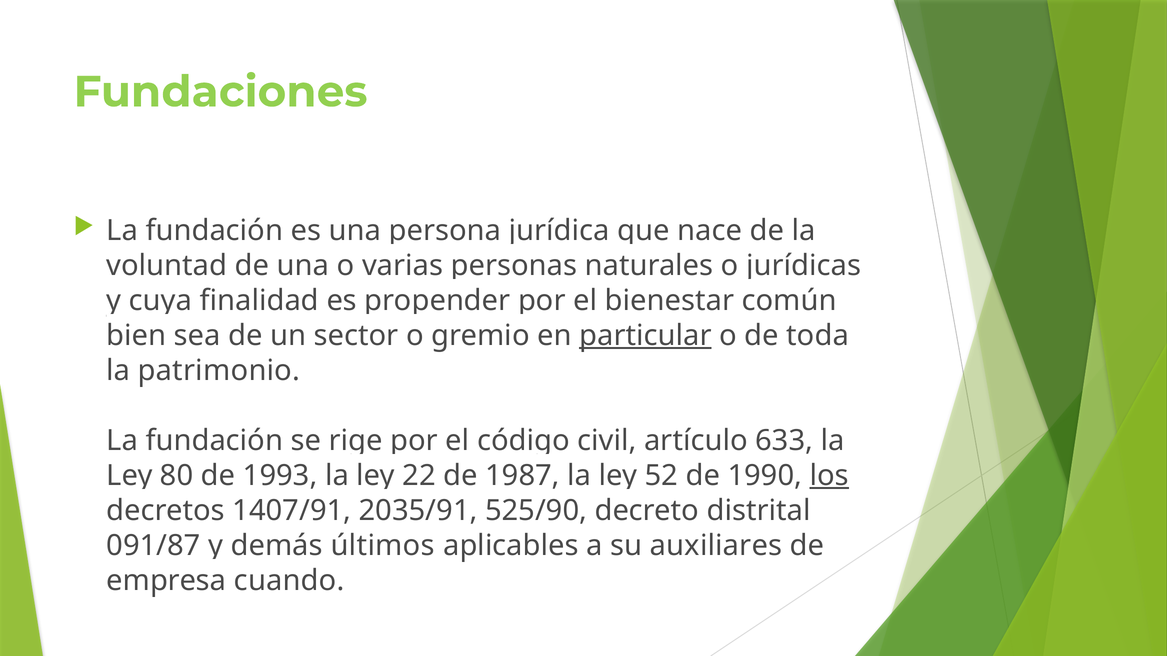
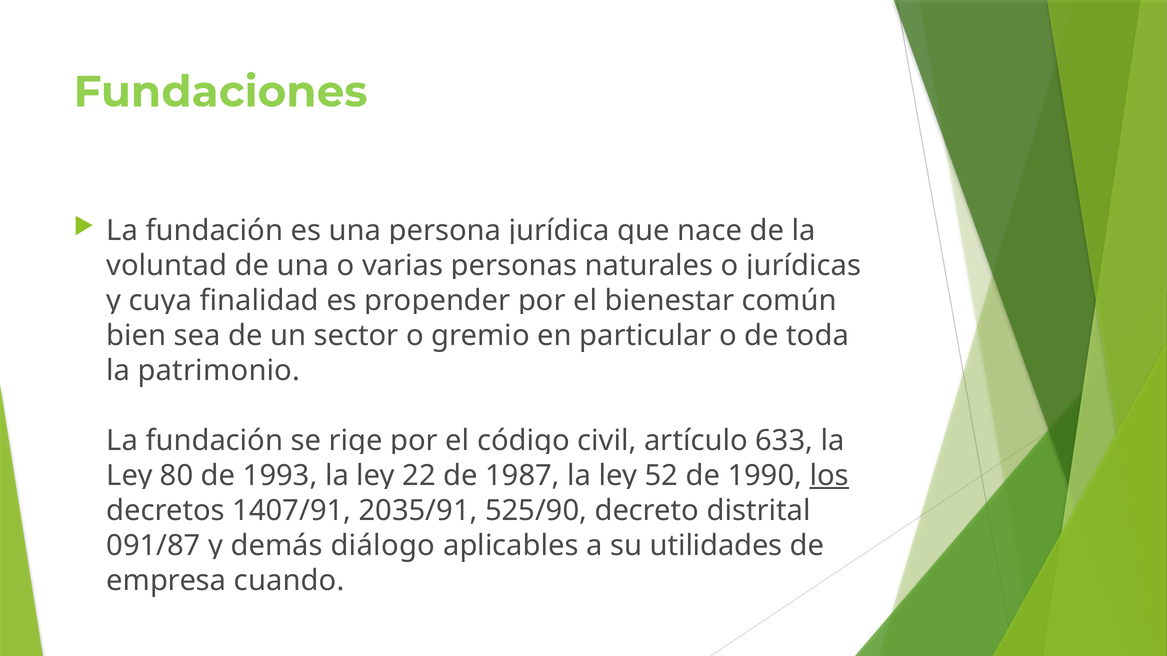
particular underline: present -> none
últimos: últimos -> diálogo
auxiliares: auxiliares -> utilidades
